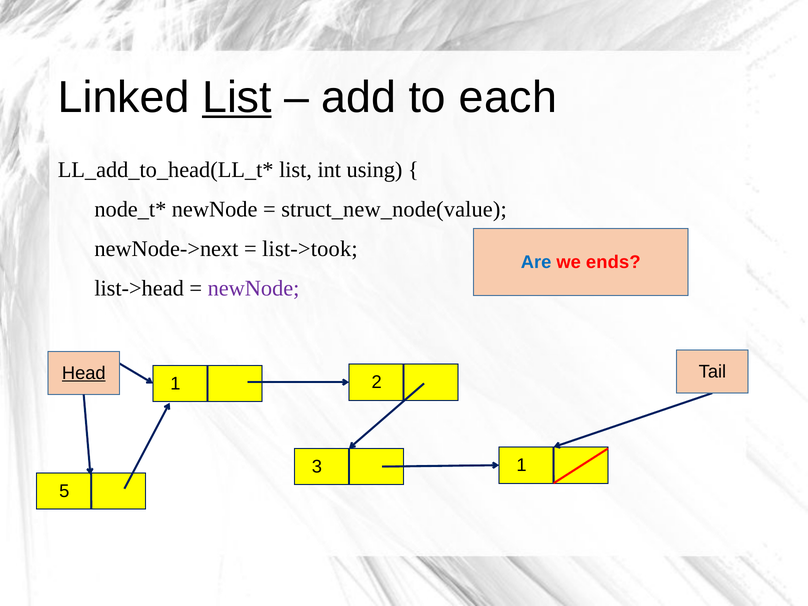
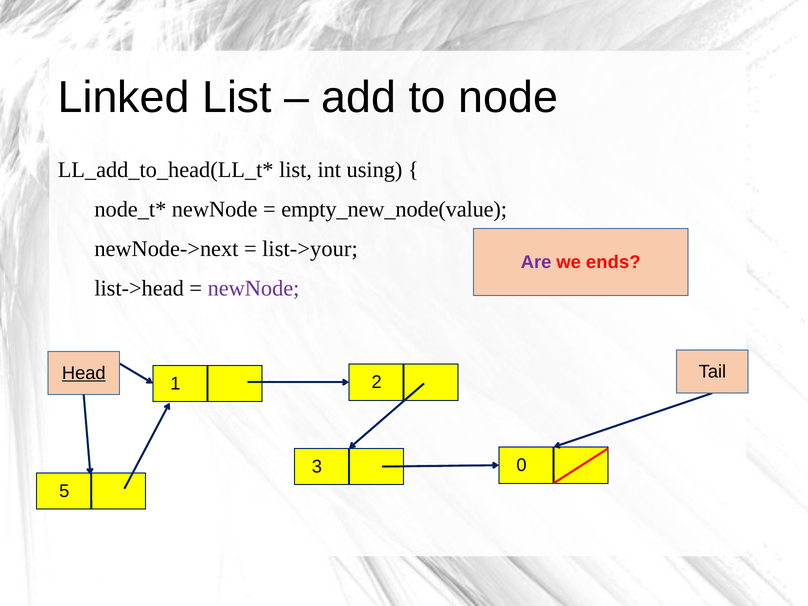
List at (237, 98) underline: present -> none
each: each -> node
struct_new_node(value: struct_new_node(value -> empty_new_node(value
list->took: list->took -> list->your
Are colour: blue -> purple
3 1: 1 -> 0
